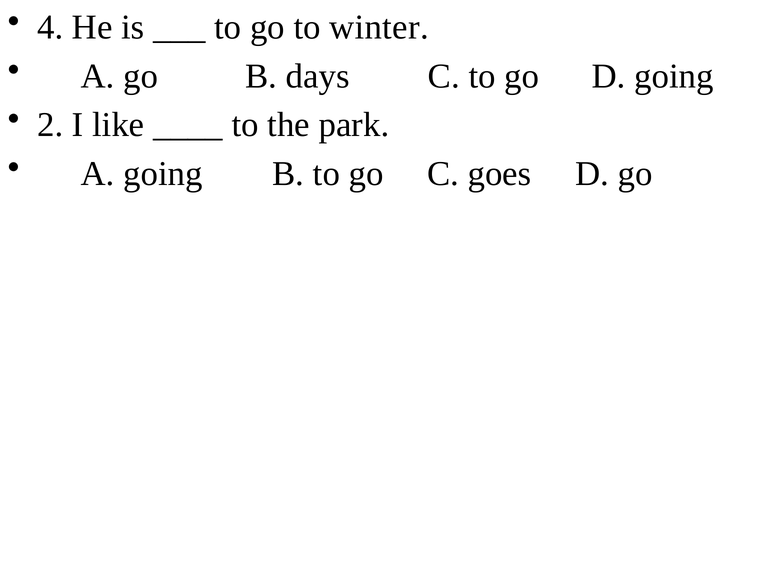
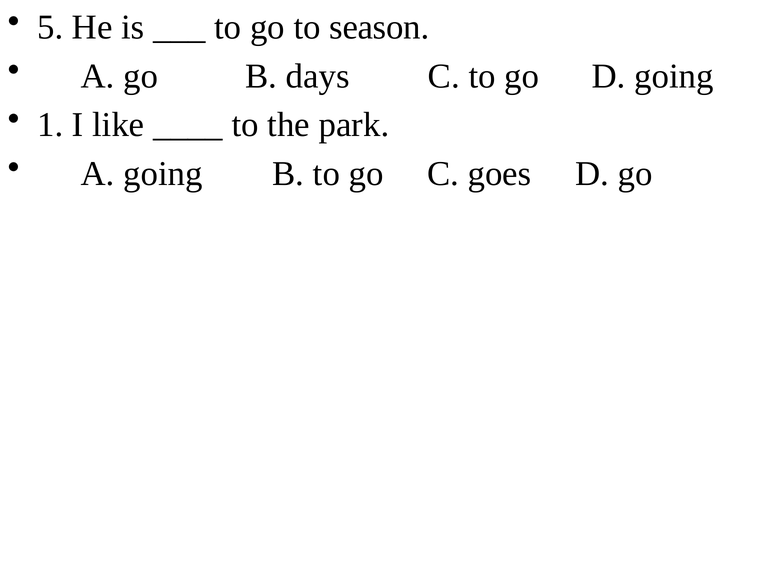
4: 4 -> 5
winter: winter -> season
2: 2 -> 1
